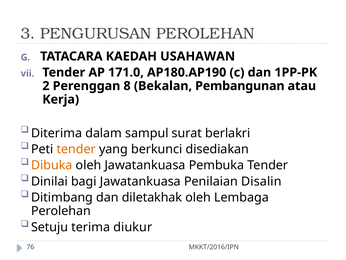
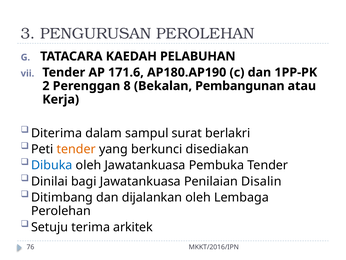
USAHAWAN: USAHAWAN -> PELABUHAN
171.0: 171.0 -> 171.6
Dibuka colour: orange -> blue
diletakhak: diletakhak -> dijalankan
diukur: diukur -> arkitek
